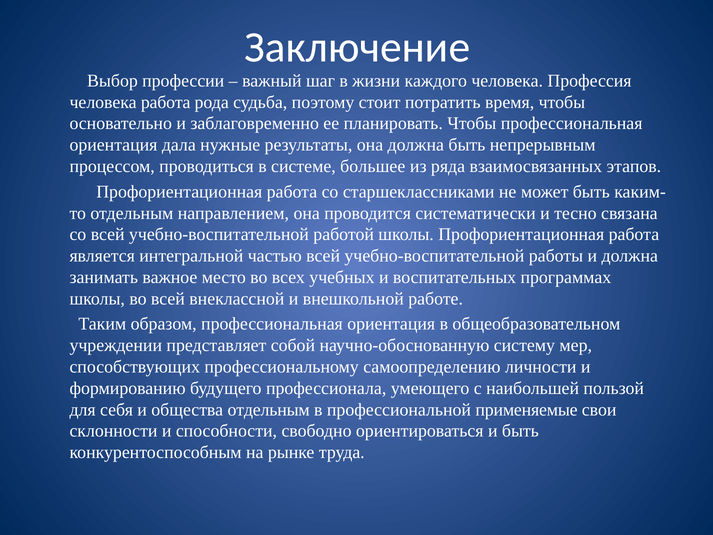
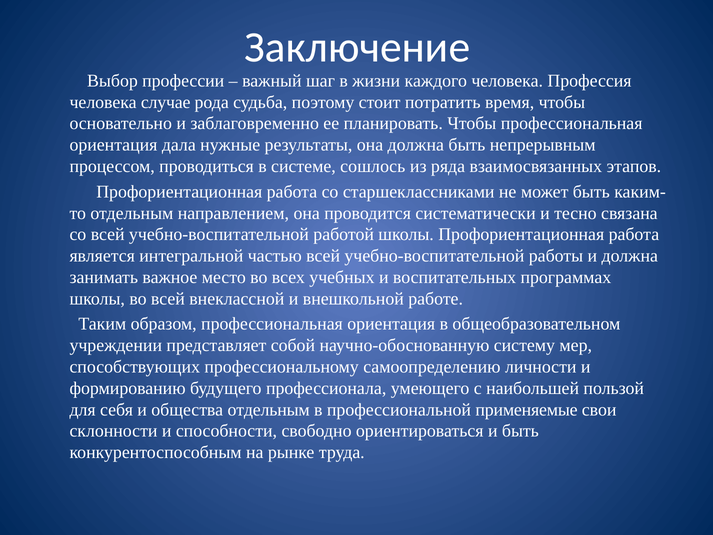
человека работа: работа -> случае
большее: большее -> сошлось
